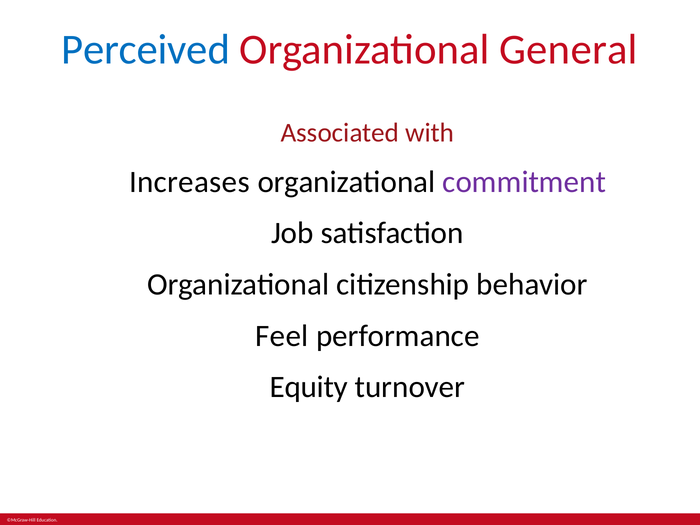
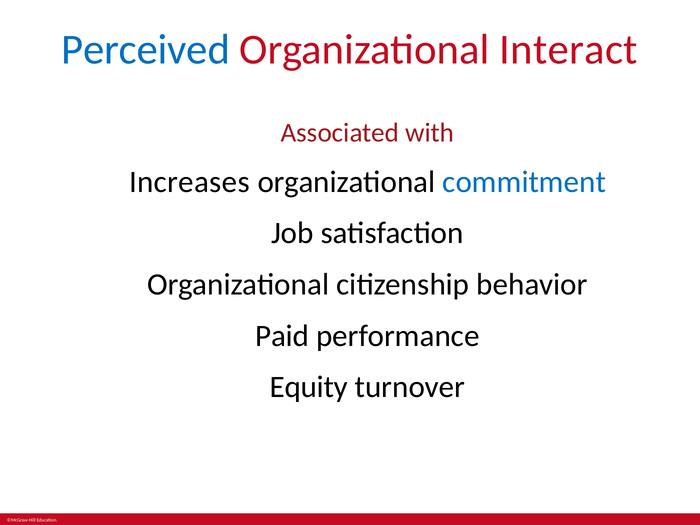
General: General -> Interact
commitment colour: purple -> blue
Feel: Feel -> Paid
